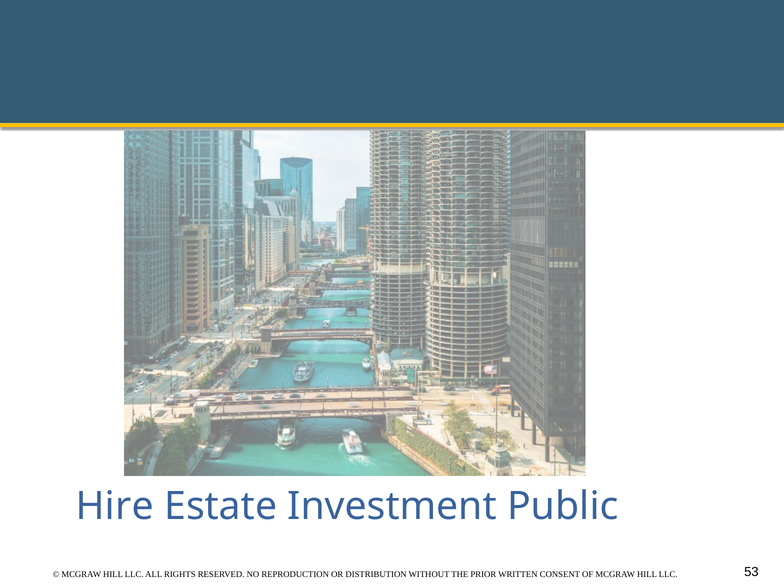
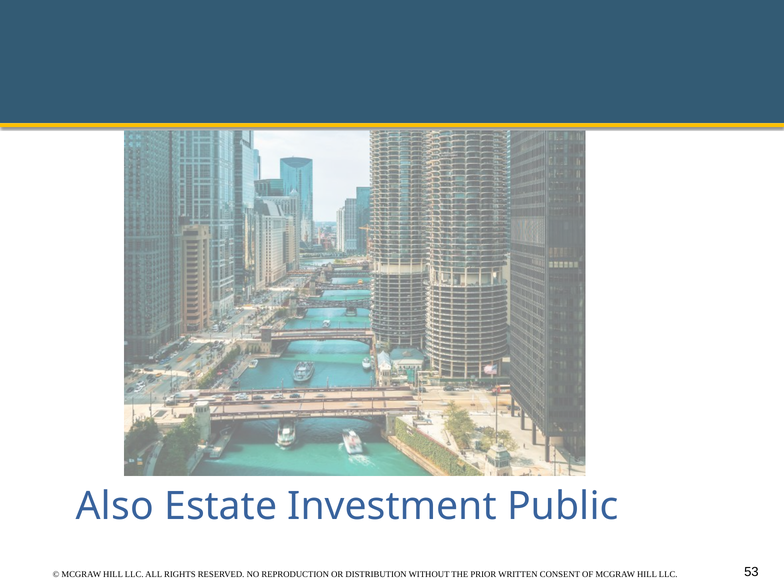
Hire: Hire -> Also
